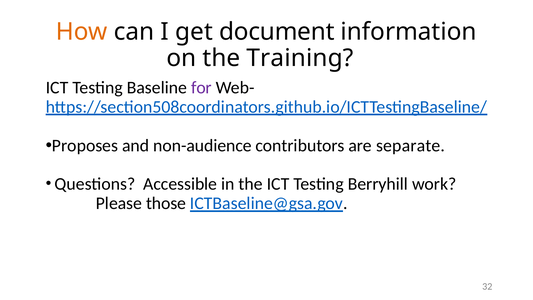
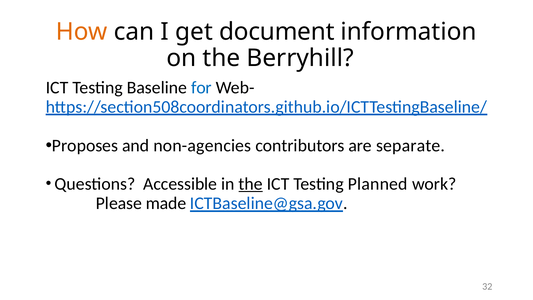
Training: Training -> Berryhill
for colour: purple -> blue
non-audience: non-audience -> non-agencies
the at (251, 184) underline: none -> present
Berryhill: Berryhill -> Planned
those: those -> made
